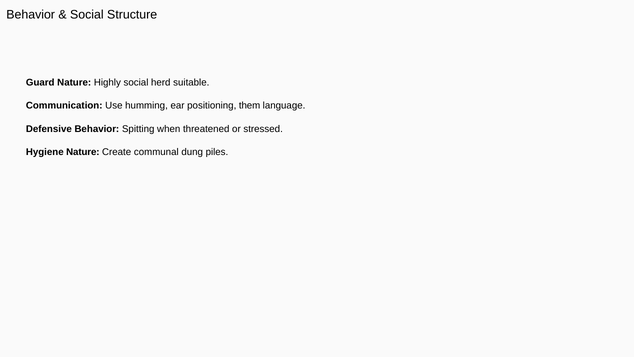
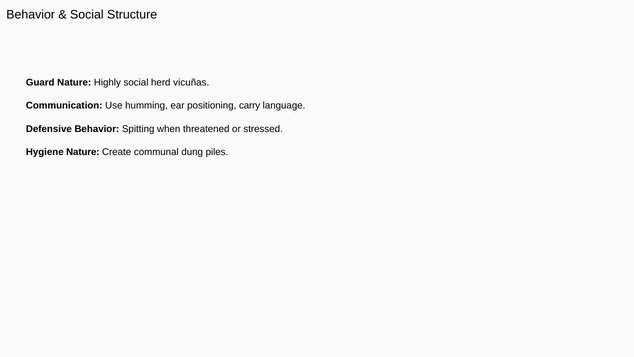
suitable: suitable -> vicuñas
them: them -> carry
